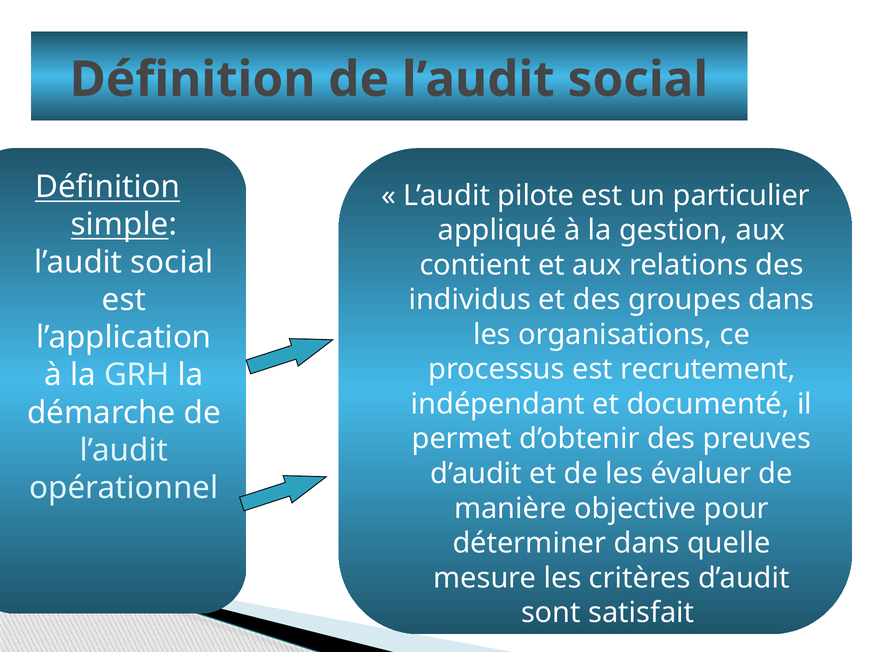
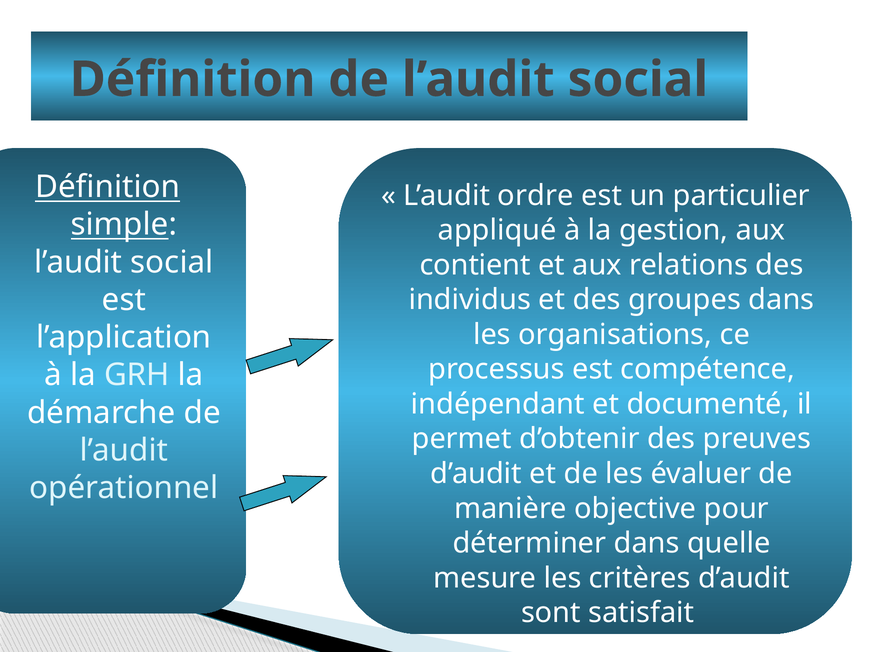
pilote: pilote -> ordre
recrutement: recrutement -> compétence
